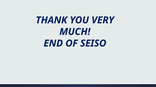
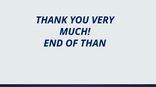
SEISO: SEISO -> THAN
